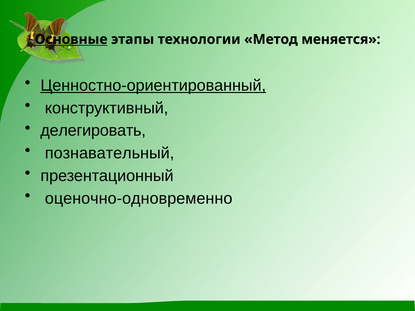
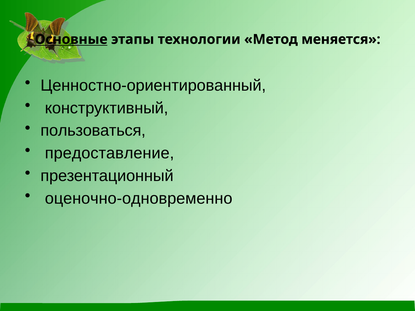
Ценностно-ориентированный underline: present -> none
делегировать: делегировать -> пользоваться
познавательный: познавательный -> предоставление
